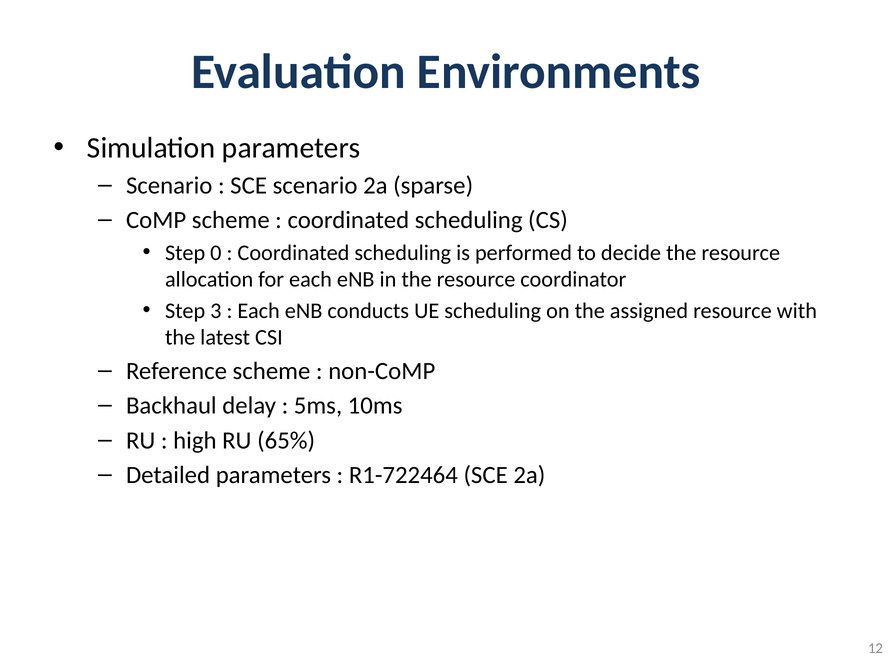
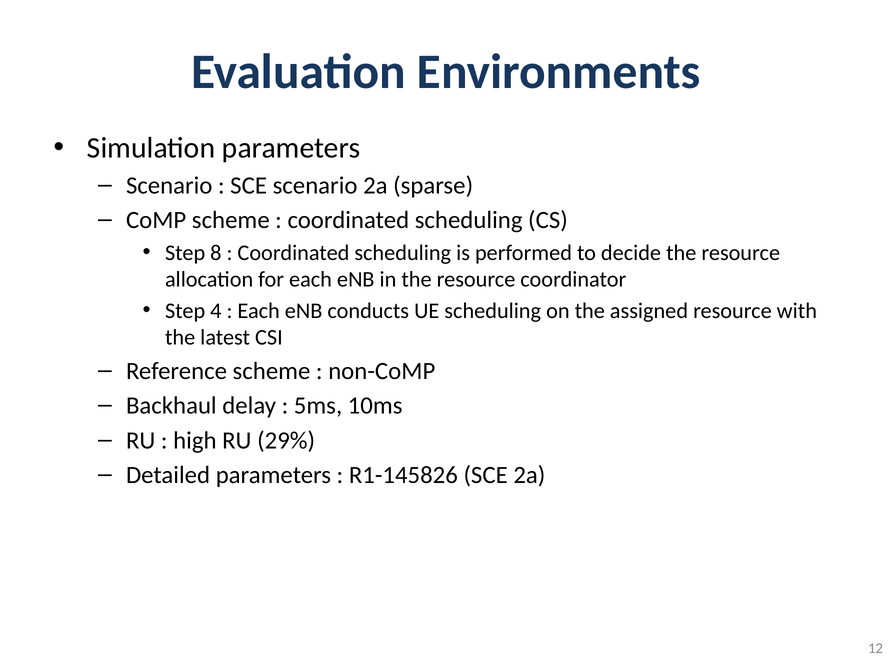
0: 0 -> 8
3: 3 -> 4
65%: 65% -> 29%
R1-722464: R1-722464 -> R1-145826
